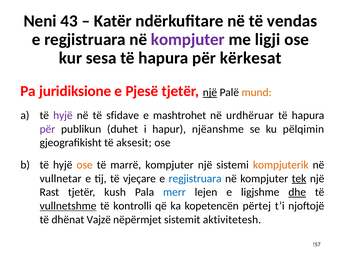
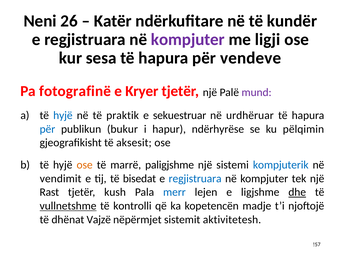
43: 43 -> 26
vendas: vendas -> kundër
kërkesat: kërkesat -> vendeve
juridiksione: juridiksione -> fotografinë
Pjesë: Pjesë -> Kryer
një at (210, 92) underline: present -> none
mund colour: orange -> purple
hyjë at (63, 115) colour: purple -> blue
sfidave: sfidave -> praktik
mashtrohet: mashtrohet -> sekuestruar
për at (47, 129) colour: purple -> blue
duhet: duhet -> bukur
njëanshme: njëanshme -> ndërhyrëse
marrë kompjuter: kompjuter -> paligjshme
kompjuterik colour: orange -> blue
vullnetar: vullnetar -> vendimit
vjeçare: vjeçare -> bisedat
tek underline: present -> none
përtej: përtej -> madje
